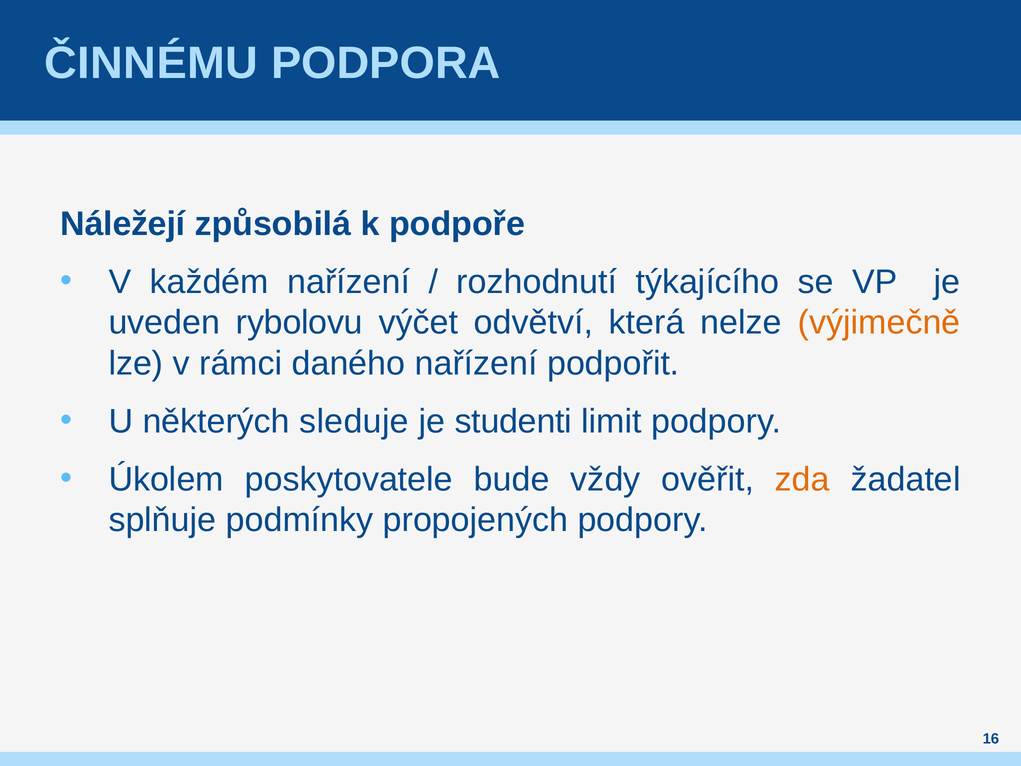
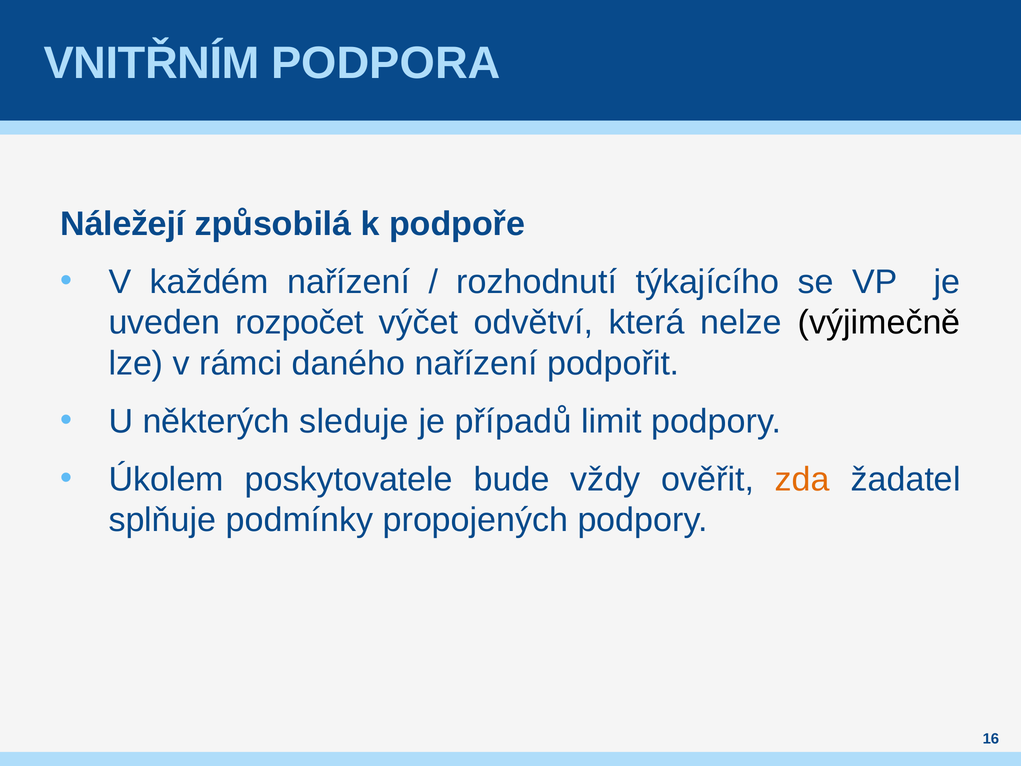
ČINNÉMU: ČINNÉMU -> VNITŘNÍM
rybolovu: rybolovu -> rozpočet
výjimečně colour: orange -> black
studenti: studenti -> případů
